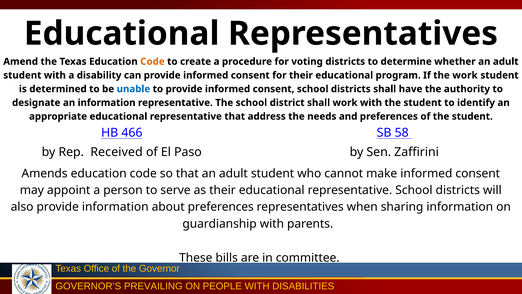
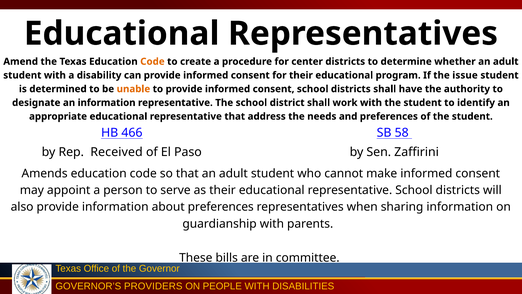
voting: voting -> center
the work: work -> issue
unable colour: blue -> orange
PREVAILING: PREVAILING -> PROVIDERS
